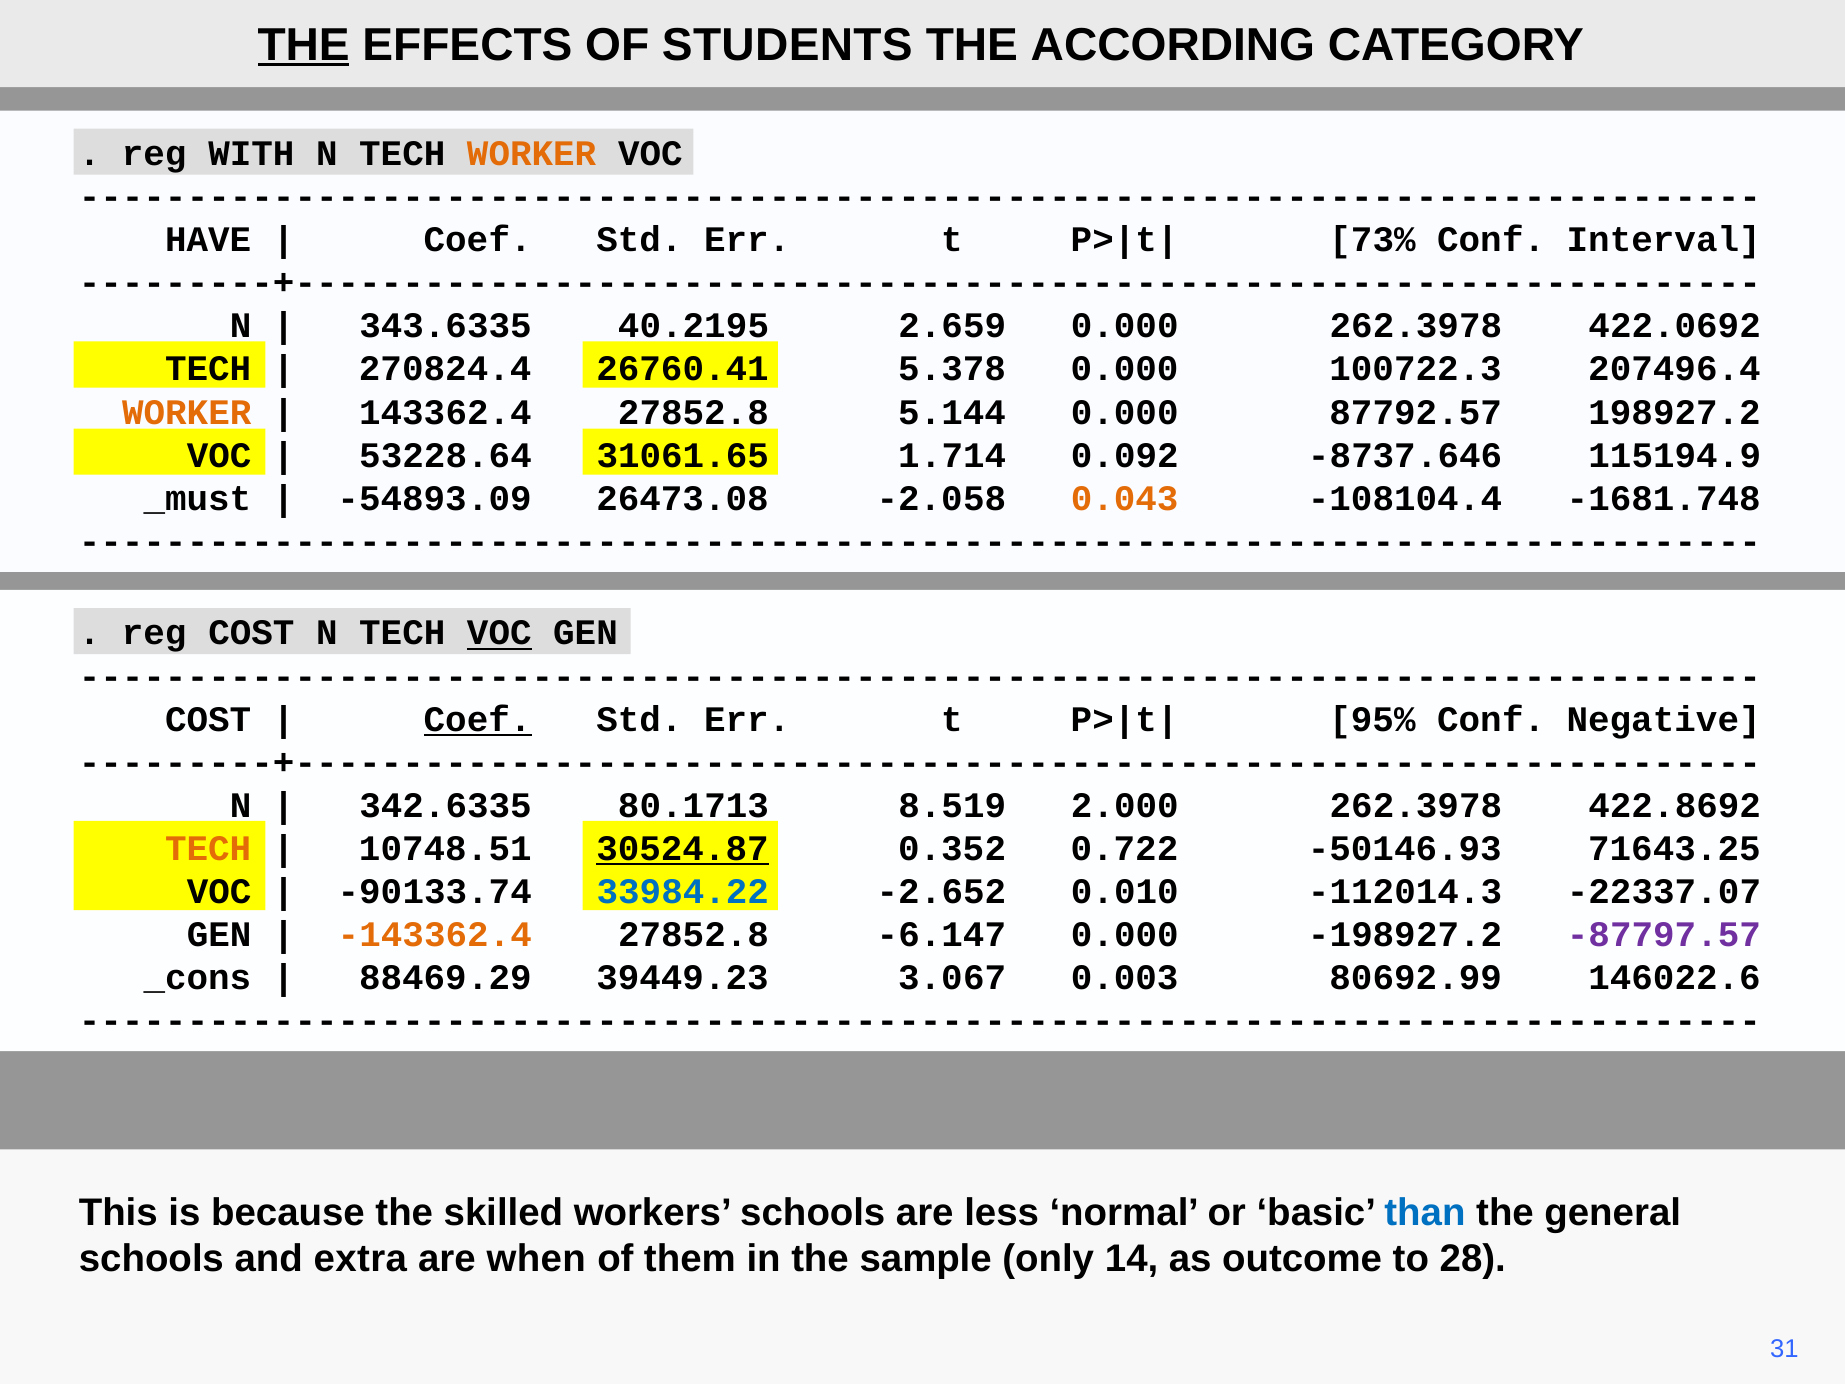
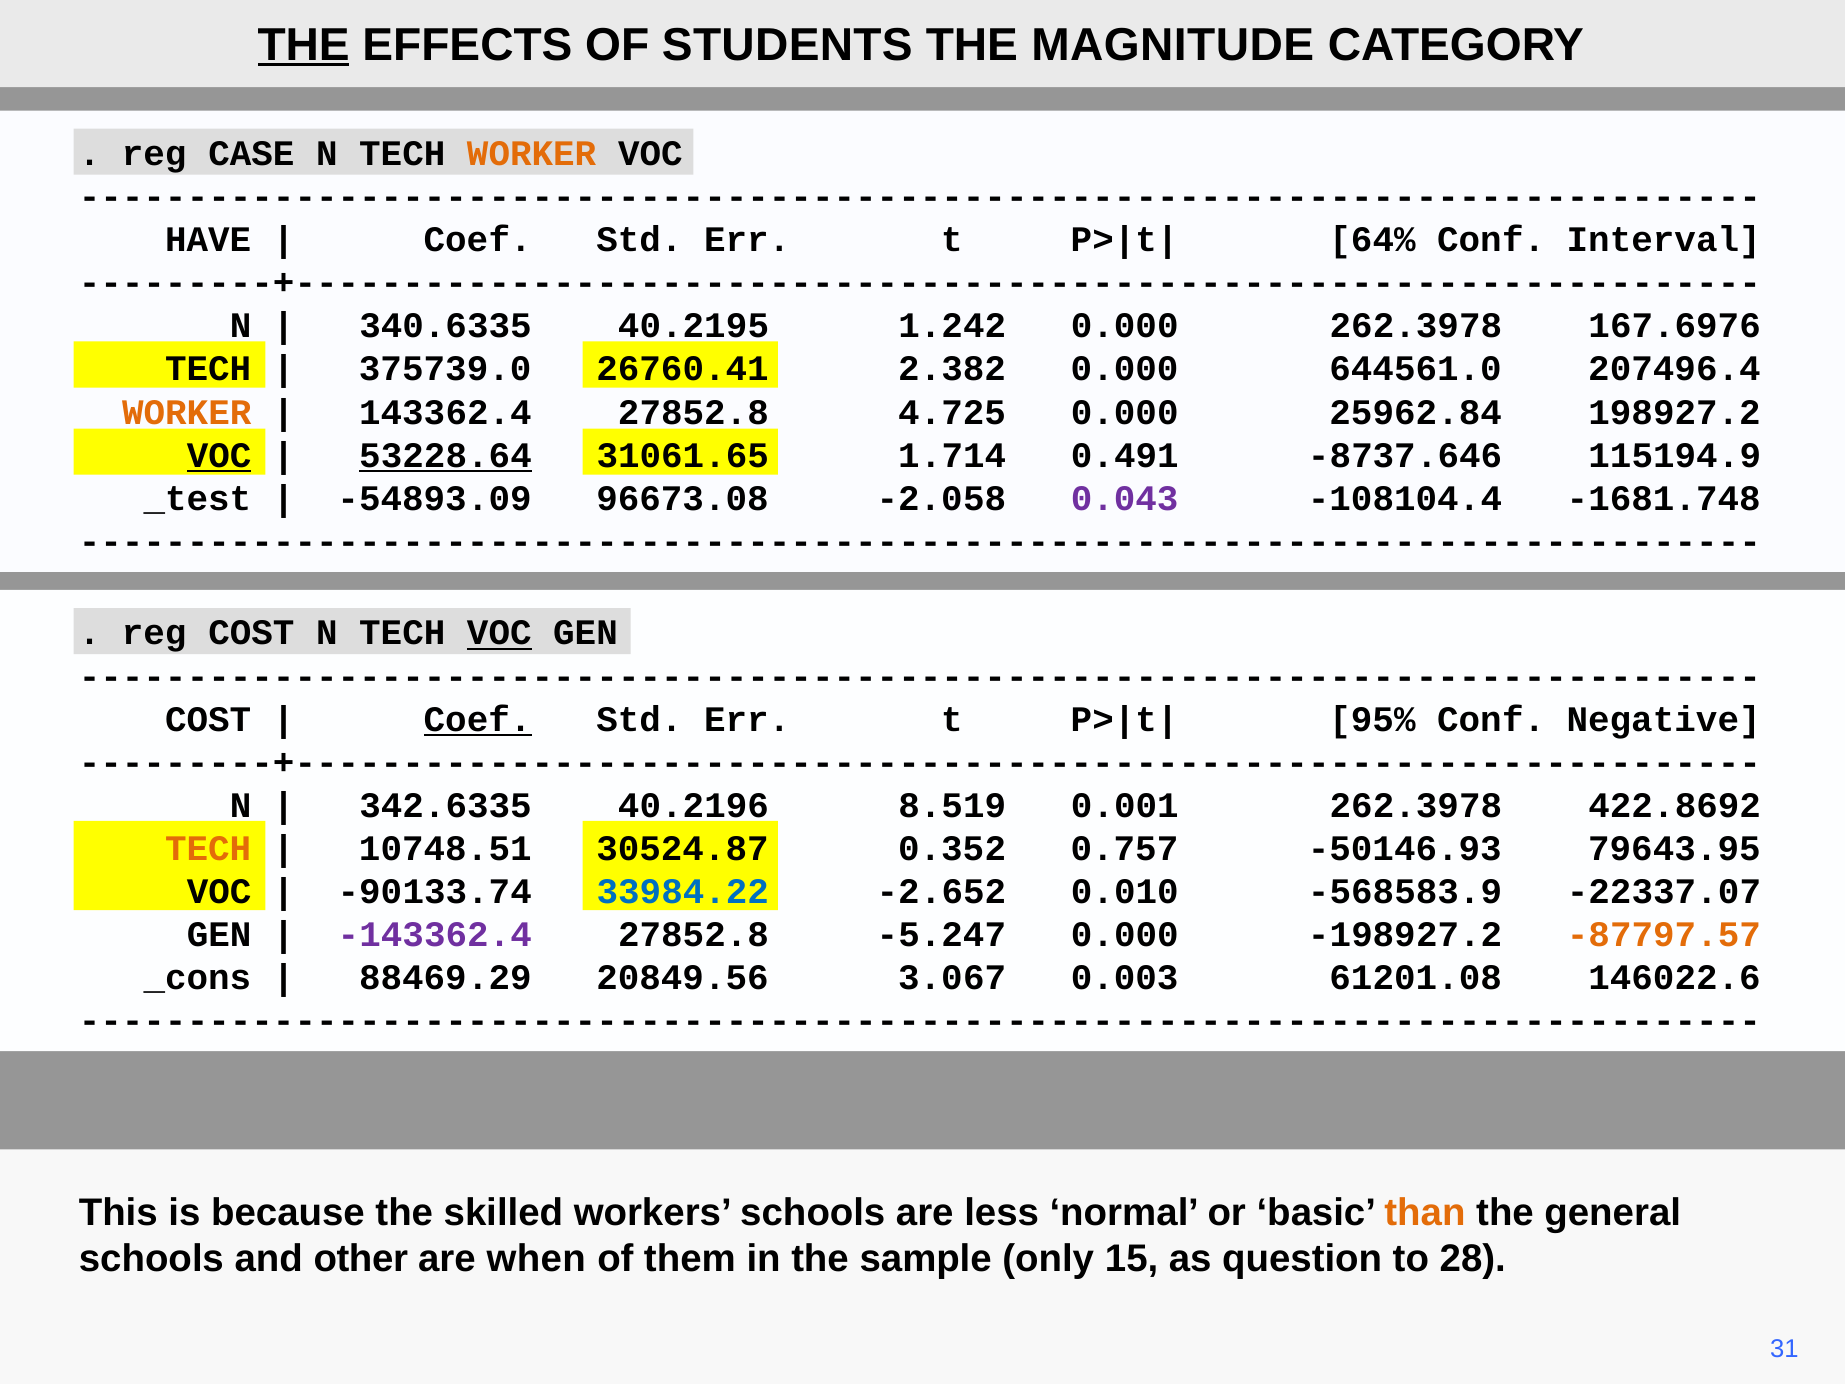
ACCORDING: ACCORDING -> MAGNITUDE
WITH: WITH -> CASE
73%: 73% -> 64%
343.6335: 343.6335 -> 340.6335
2.659: 2.659 -> 1.242
422.0692: 422.0692 -> 167.6976
270824.4: 270824.4 -> 375739.0
5.378: 5.378 -> 2.382
100722.3: 100722.3 -> 644561.0
5.144: 5.144 -> 4.725
87792.57: 87792.57 -> 25962.84
VOC at (219, 455) underline: none -> present
53228.64 underline: none -> present
0.092: 0.092 -> 0.491
_must: _must -> _test
26473.08: 26473.08 -> 96673.08
0.043 colour: orange -> purple
80.1713: 80.1713 -> 40.2196
2.000: 2.000 -> 0.001
30524.87 underline: present -> none
0.722: 0.722 -> 0.757
71643.25: 71643.25 -> 79643.95
-112014.3: -112014.3 -> -568583.9
-143362.4 colour: orange -> purple
-6.147: -6.147 -> -5.247
-87797.57 colour: purple -> orange
39449.23: 39449.23 -> 20849.56
80692.99: 80692.99 -> 61201.08
than colour: blue -> orange
extra: extra -> other
14: 14 -> 15
outcome: outcome -> question
